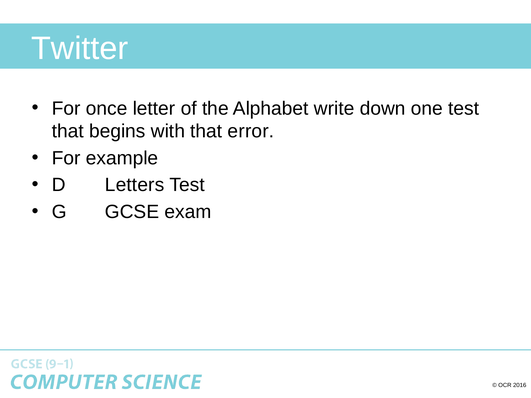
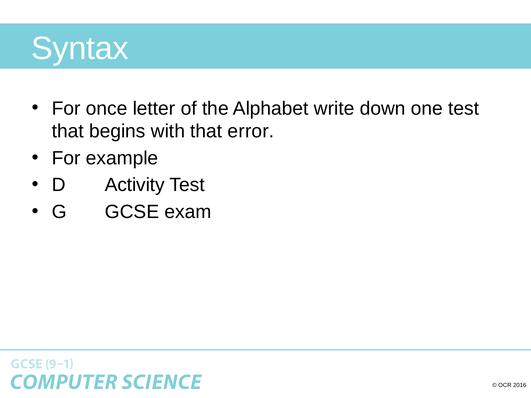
Twitter: Twitter -> Syntax
Letters: Letters -> Activity
